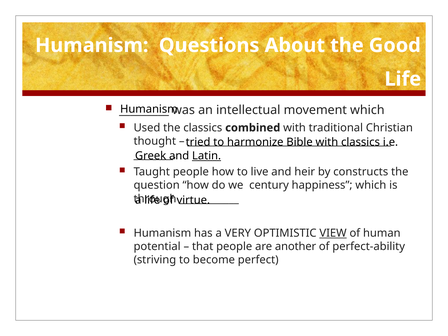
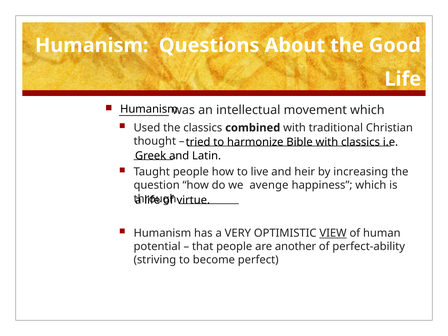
Latin underline: present -> none
constructs: constructs -> increasing
century: century -> avenge
